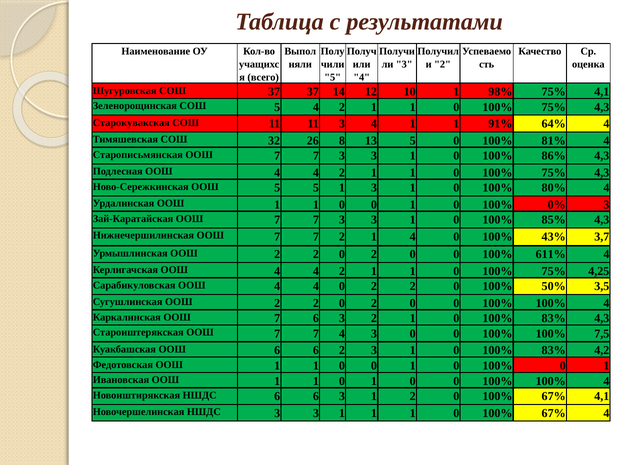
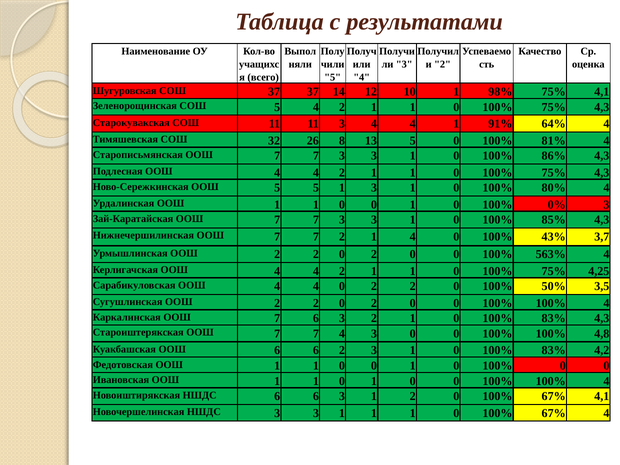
3 4 1: 1 -> 4
611%: 611% -> 563%
7,5: 7,5 -> 4,8
100% 0 1: 1 -> 0
